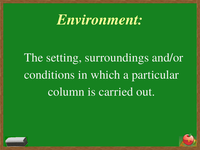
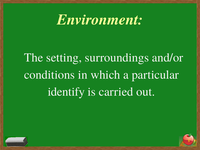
column: column -> identify
